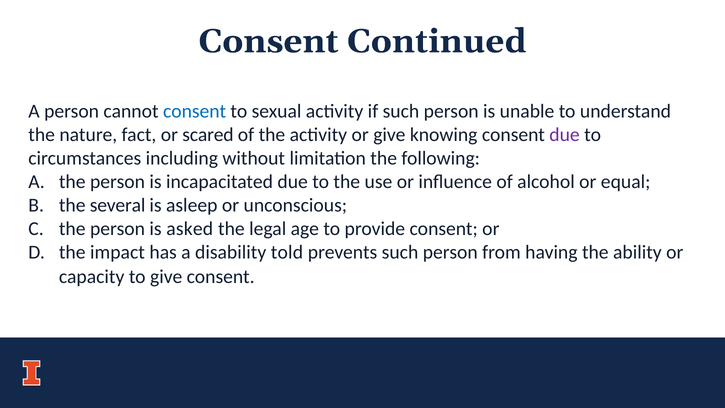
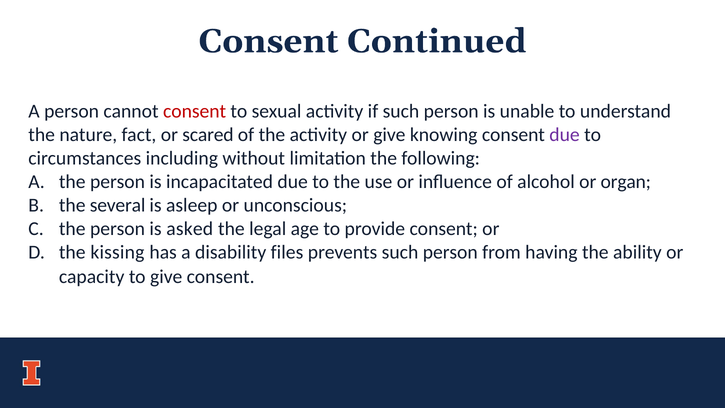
consent at (195, 111) colour: blue -> red
equal: equal -> organ
impact: impact -> kissing
told: told -> files
